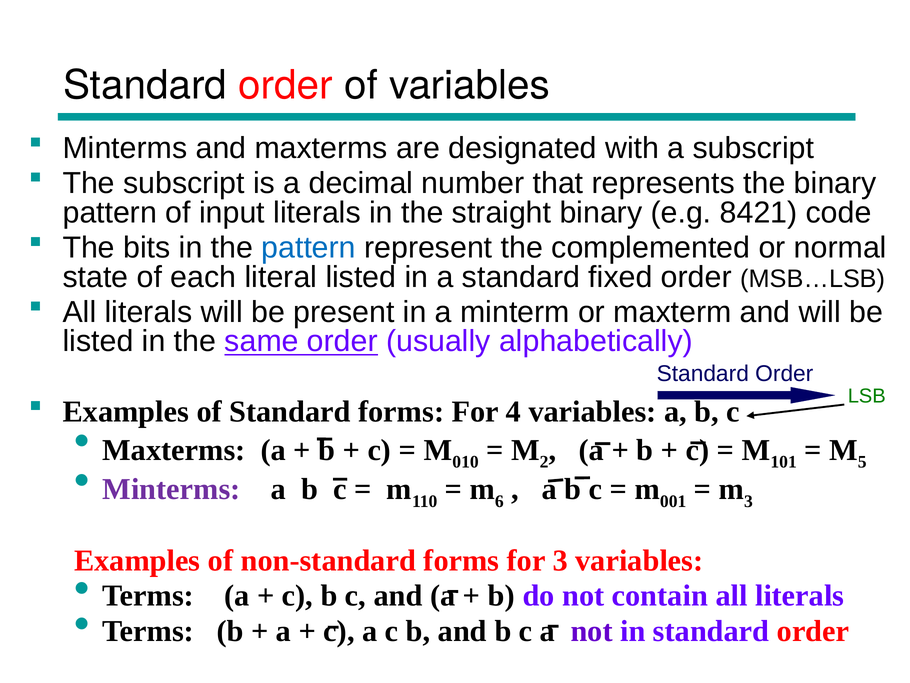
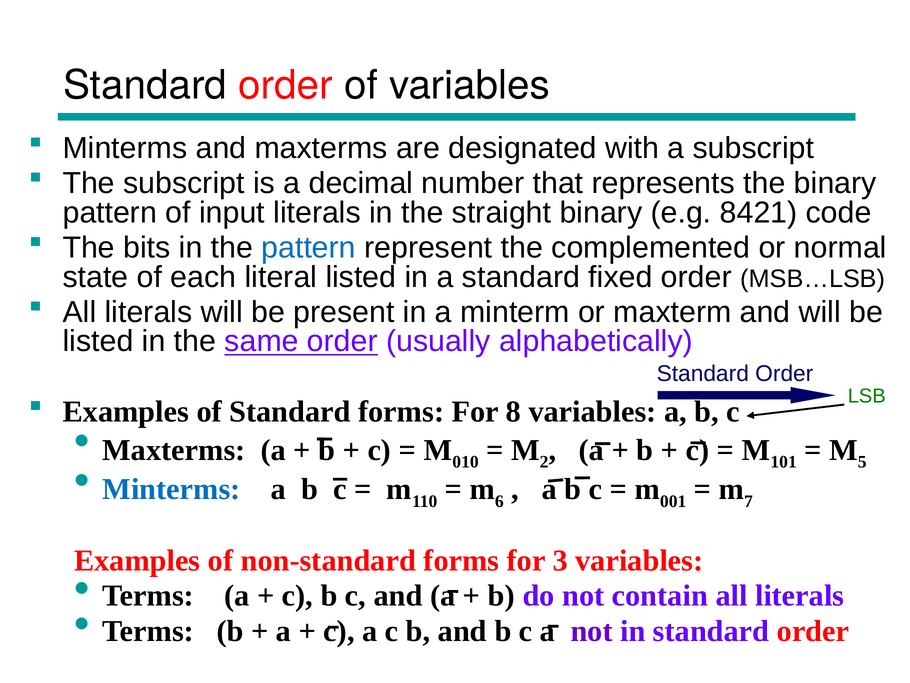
4: 4 -> 8
Minterms at (171, 489) colour: purple -> blue
3 at (748, 501): 3 -> 7
